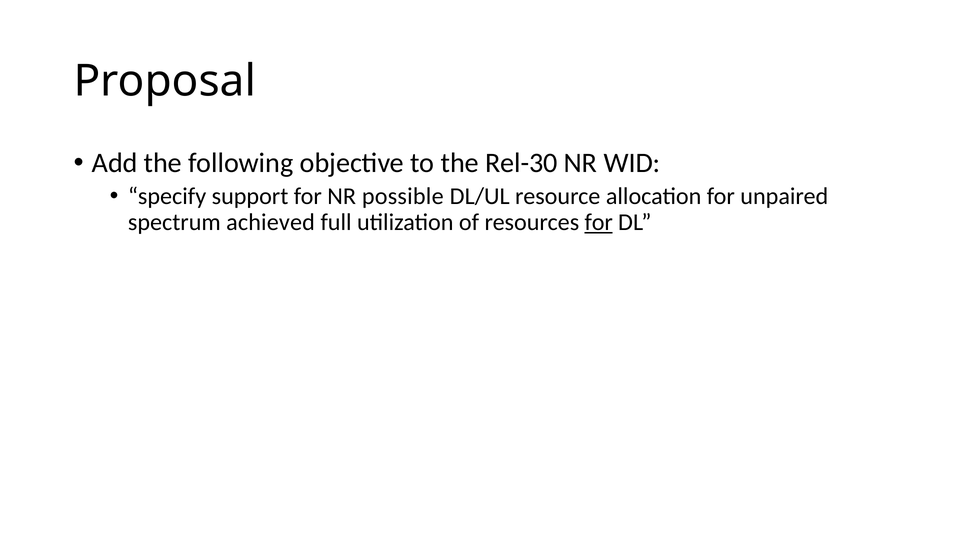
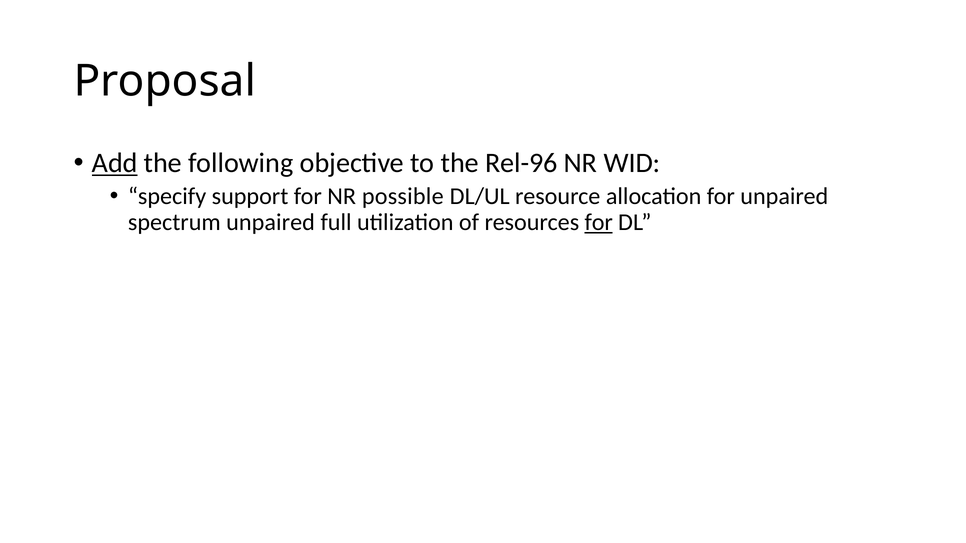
Add underline: none -> present
Rel-30: Rel-30 -> Rel-96
spectrum achieved: achieved -> unpaired
